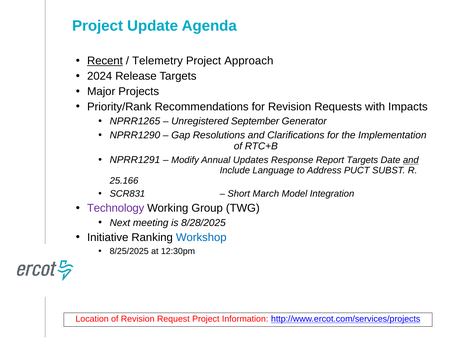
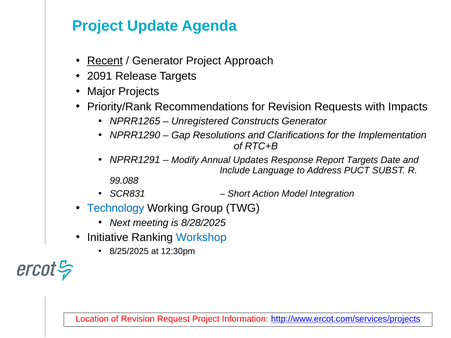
Telemetry at (158, 61): Telemetry -> Generator
2024: 2024 -> 2091
September: September -> Constructs
and at (411, 160) underline: present -> none
25.166: 25.166 -> 99.088
March: March -> Action
Technology colour: purple -> blue
